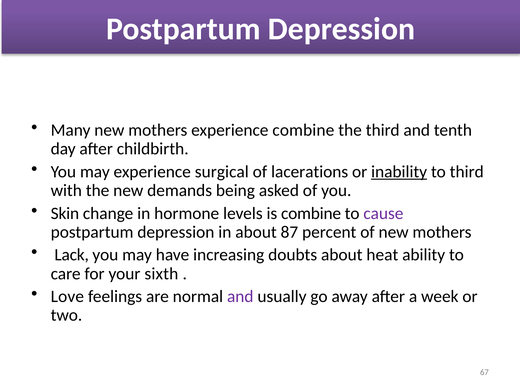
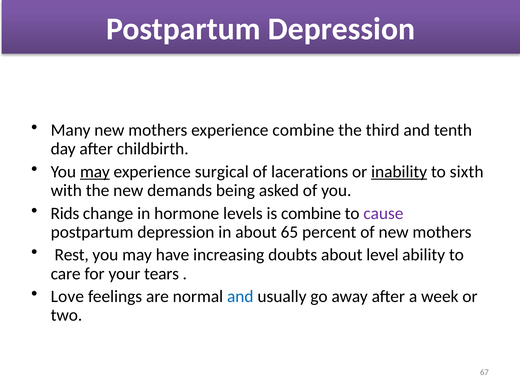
may at (95, 172) underline: none -> present
to third: third -> sixth
Skin: Skin -> Rids
87: 87 -> 65
Lack: Lack -> Rest
heat: heat -> level
sixth: sixth -> tears
and at (240, 296) colour: purple -> blue
